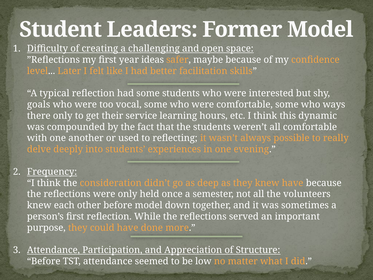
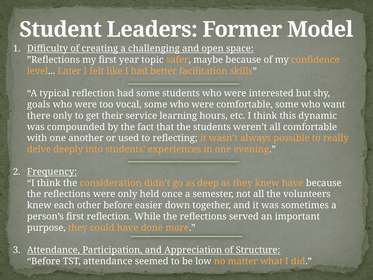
ideas: ideas -> topic
ways: ways -> want
before model: model -> easier
